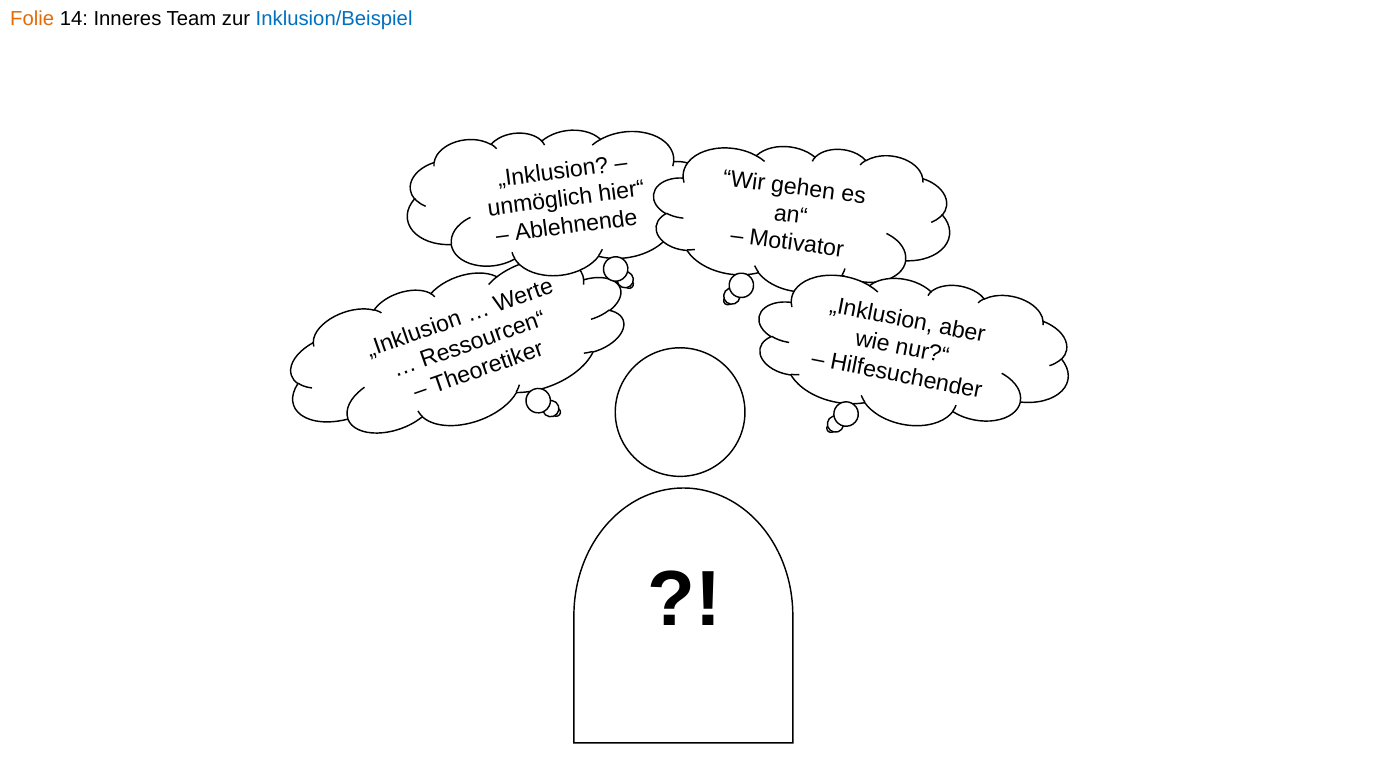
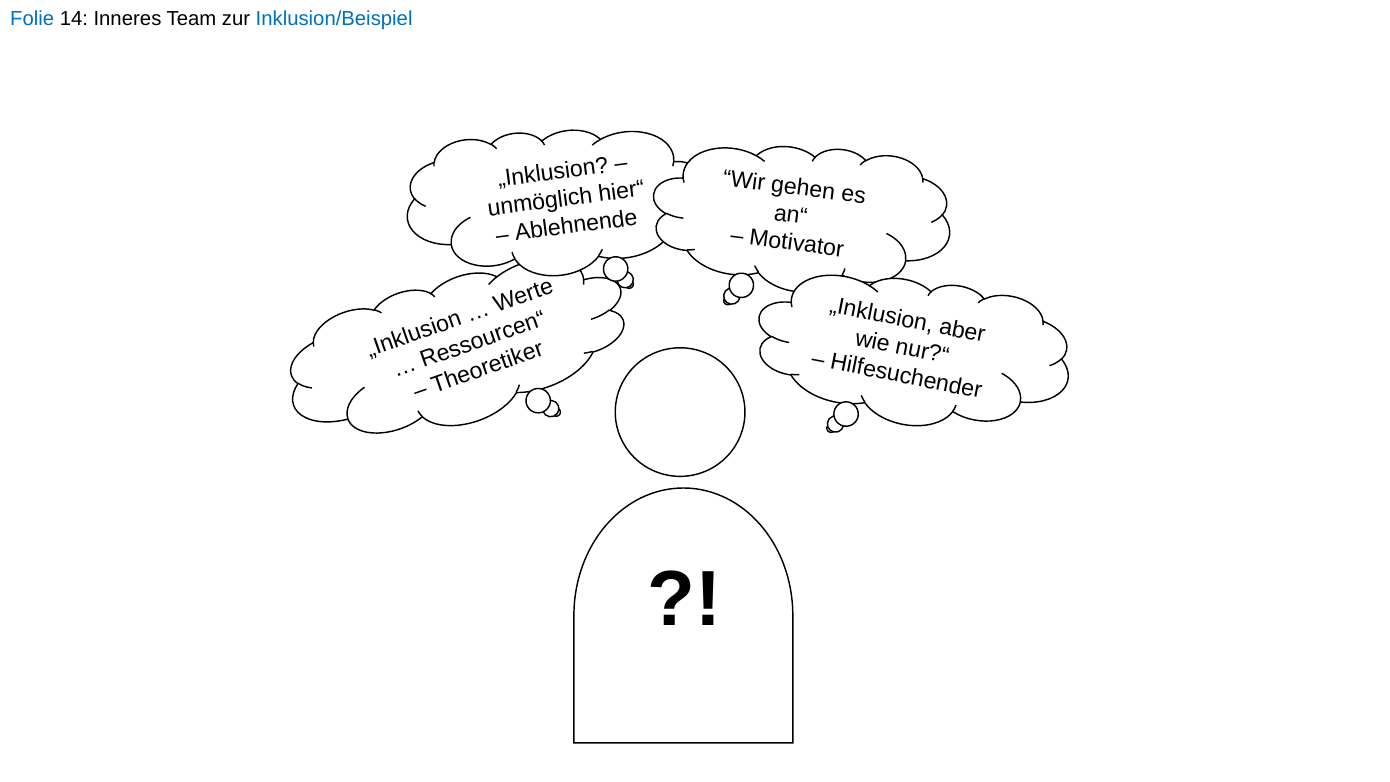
Folie colour: orange -> blue
